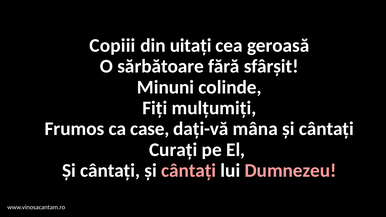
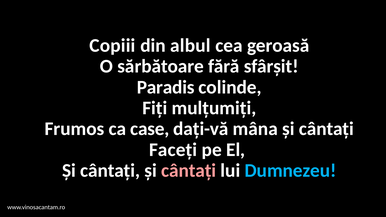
uitați: uitați -> albul
Minuni: Minuni -> Paradis
Curați: Curați -> Faceți
Dumnezeu colour: pink -> light blue
